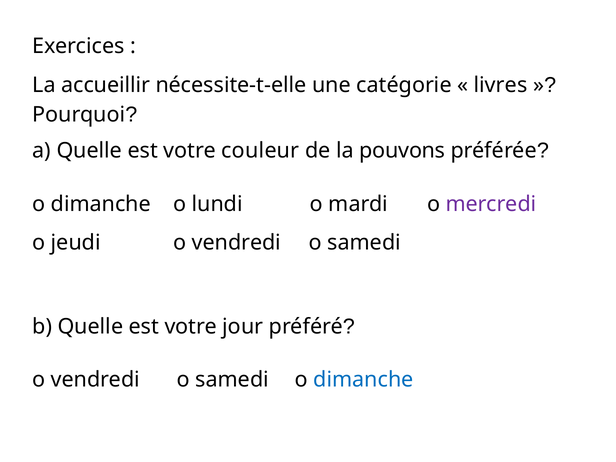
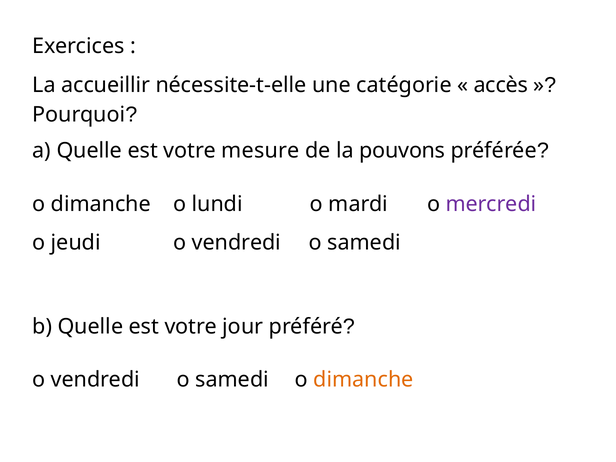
livres: livres -> accès
couleur: couleur -> mesure
dimanche at (363, 380) colour: blue -> orange
